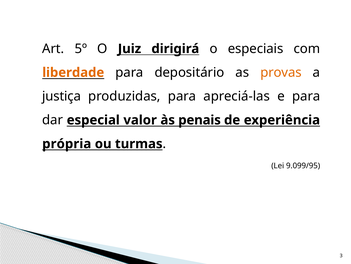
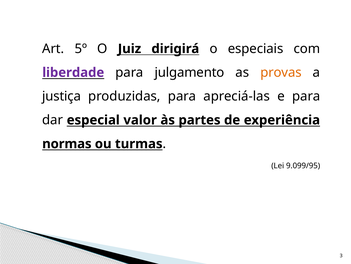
liberdade colour: orange -> purple
depositário: depositário -> julgamento
penais: penais -> partes
própria: própria -> normas
